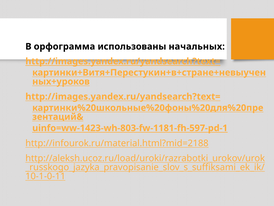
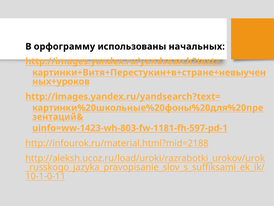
орфограмма: орфограмма -> орфограмму
